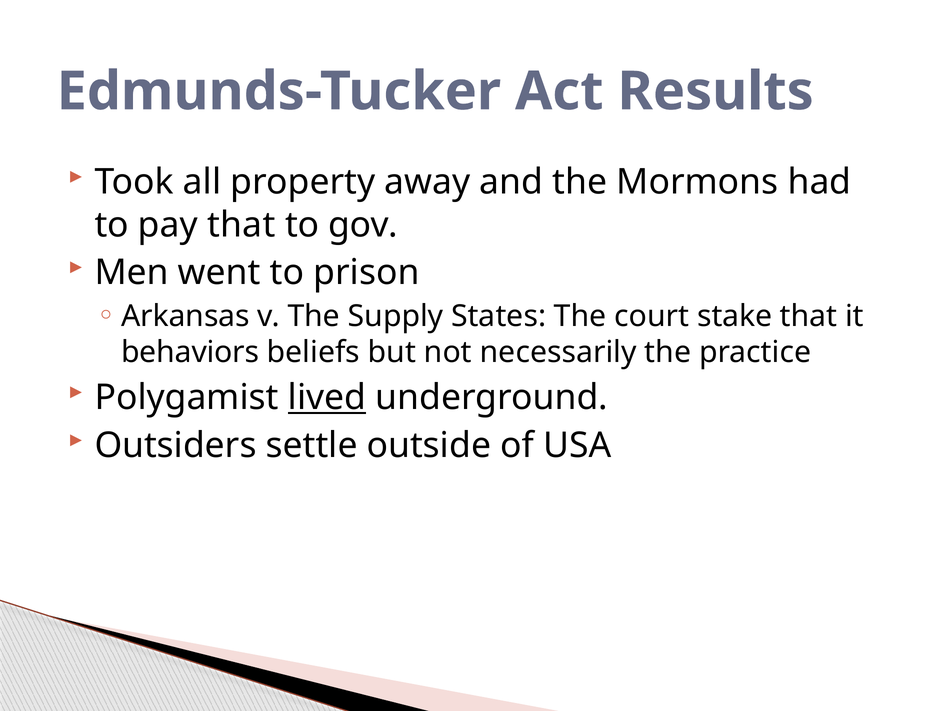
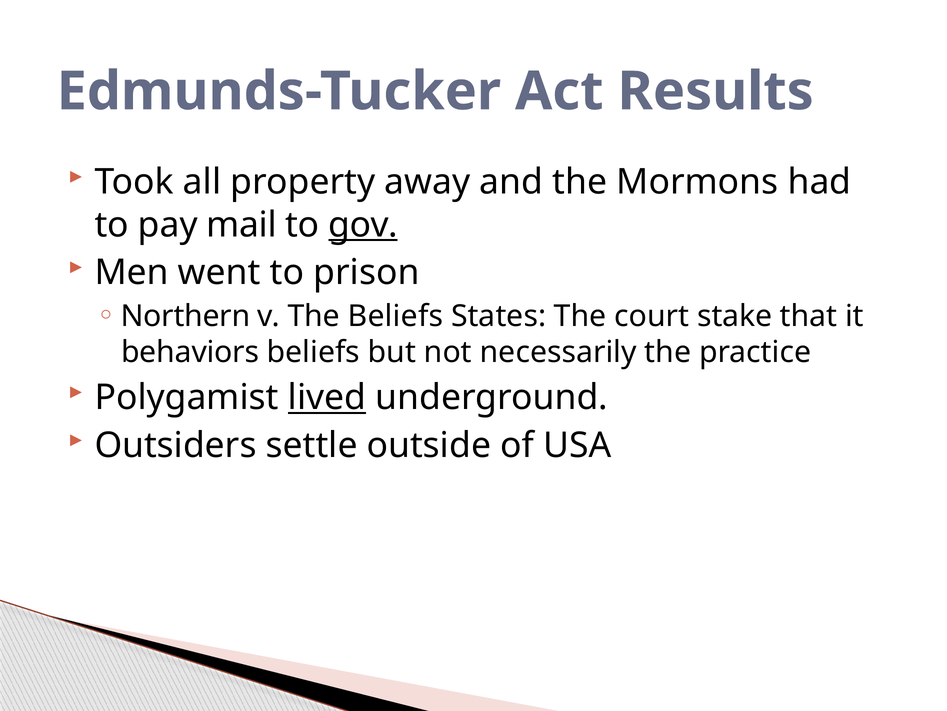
pay that: that -> mail
gov underline: none -> present
Arkansas: Arkansas -> Northern
The Supply: Supply -> Beliefs
